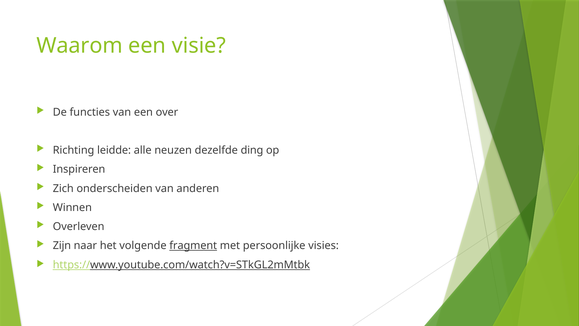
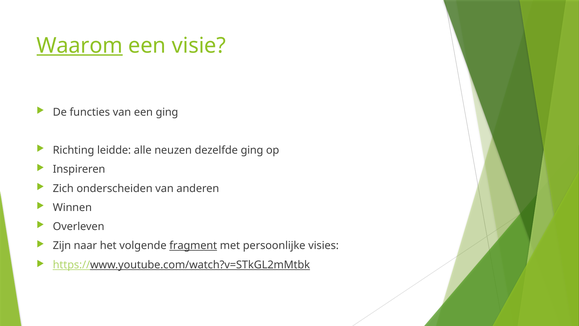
Waarom underline: none -> present
een over: over -> ging
dezelfde ding: ding -> ging
